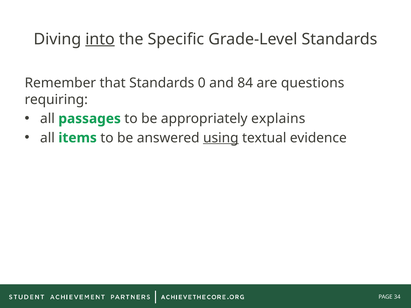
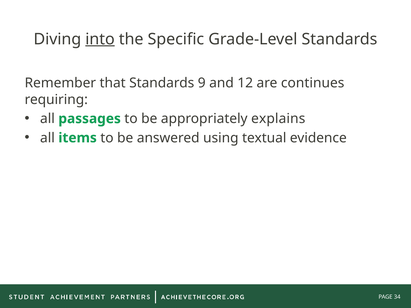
0: 0 -> 9
84: 84 -> 12
questions: questions -> continues
using underline: present -> none
